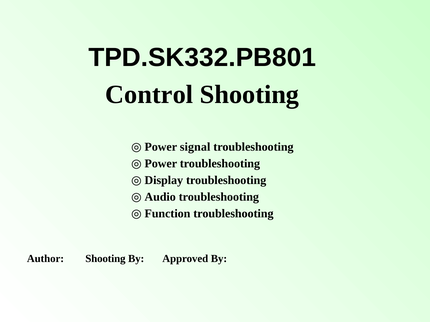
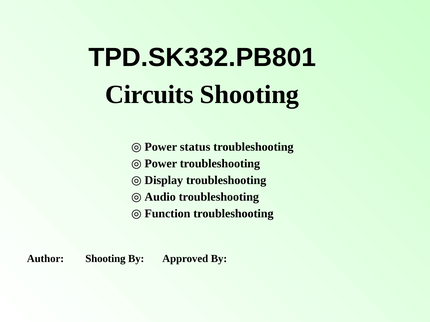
Control: Control -> Circuits
signal: signal -> status
